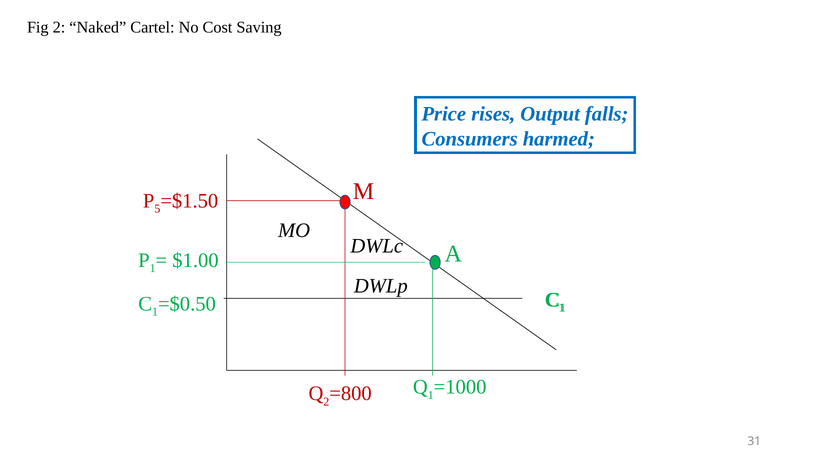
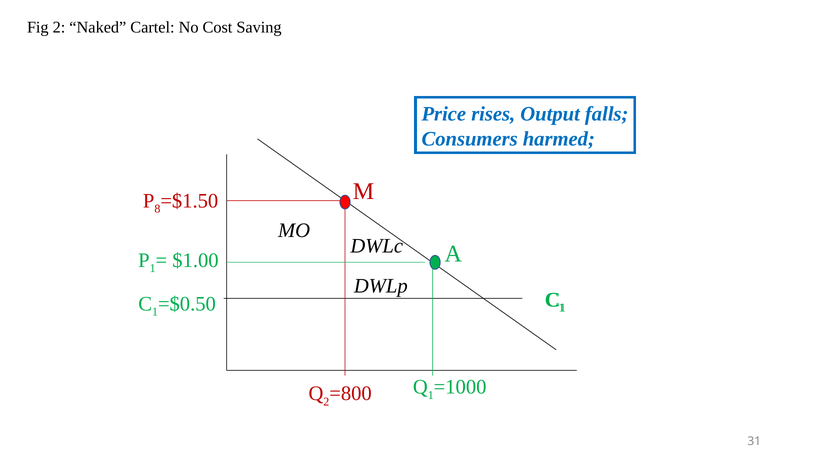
5: 5 -> 8
